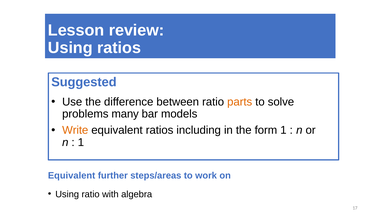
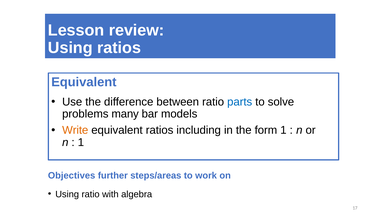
Suggested at (84, 82): Suggested -> Equivalent
parts colour: orange -> blue
Equivalent at (72, 175): Equivalent -> Objectives
